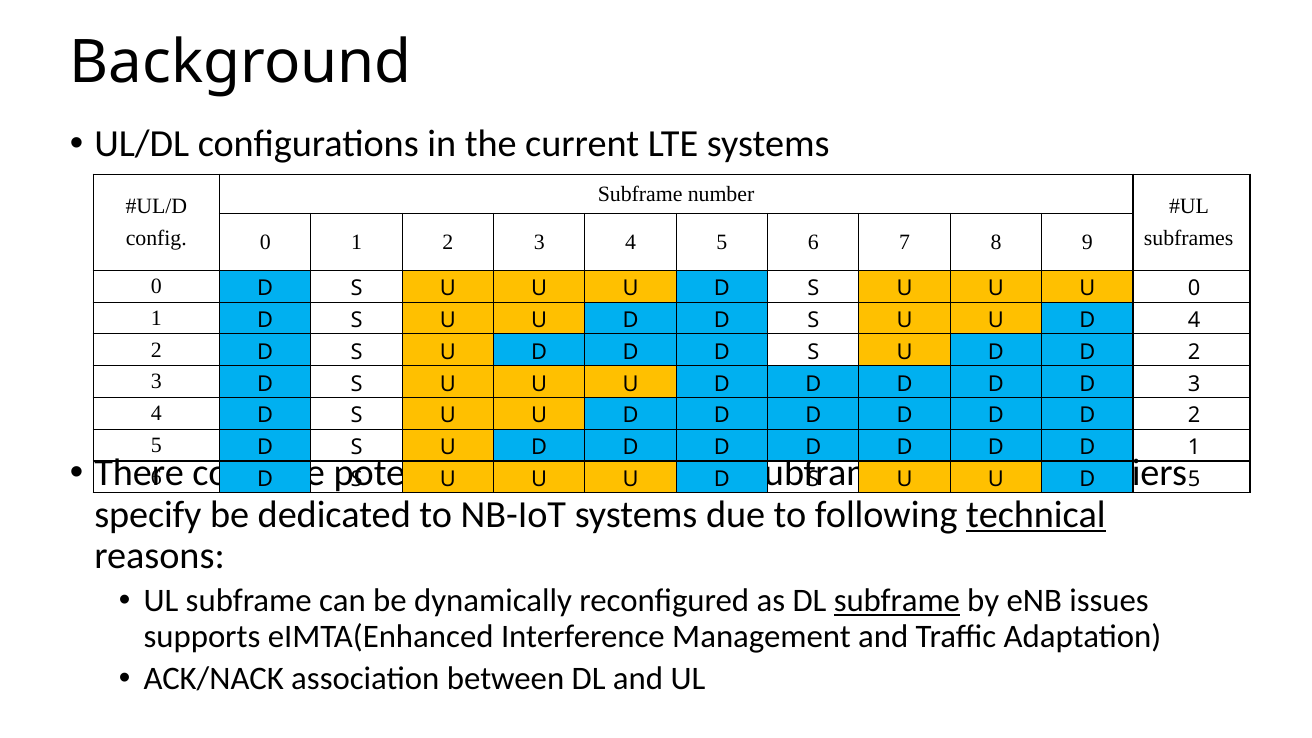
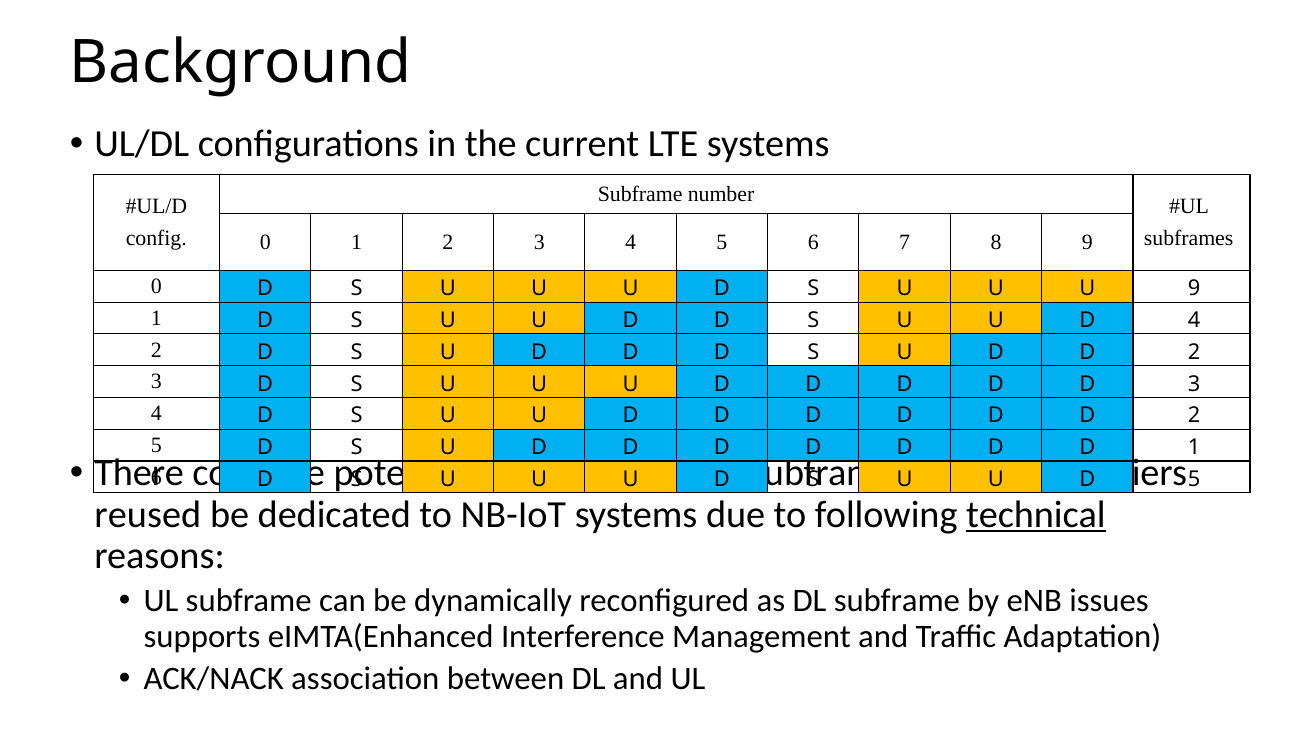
0 at (1194, 288): 0 -> 9
specify: specify -> reused
subframe at (897, 601) underline: present -> none
